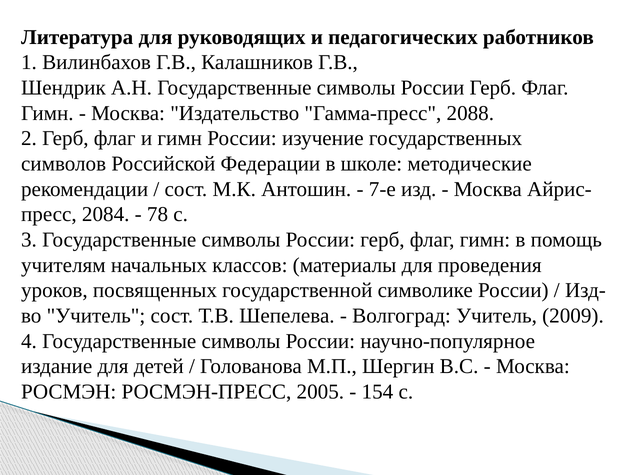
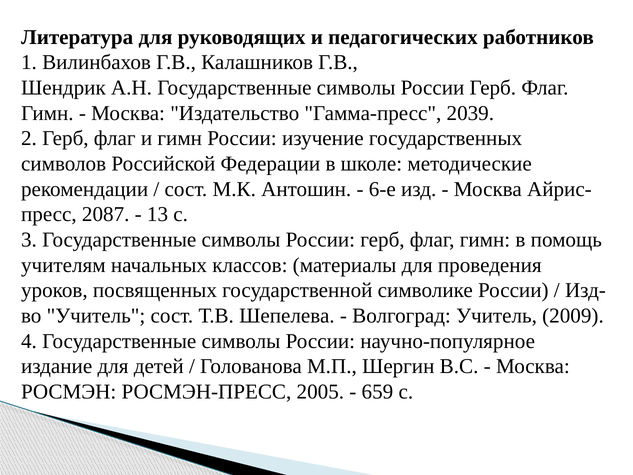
2088: 2088 -> 2039
7-е: 7-е -> 6-е
2084: 2084 -> 2087
78: 78 -> 13
154: 154 -> 659
